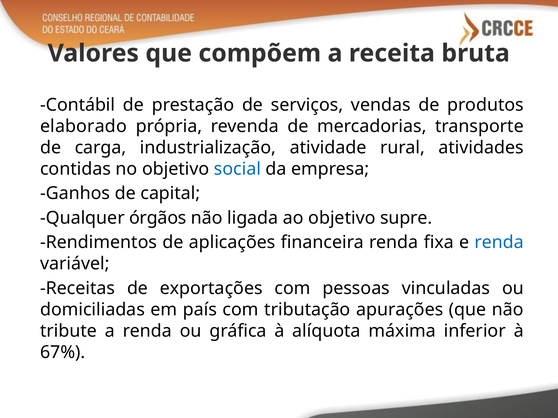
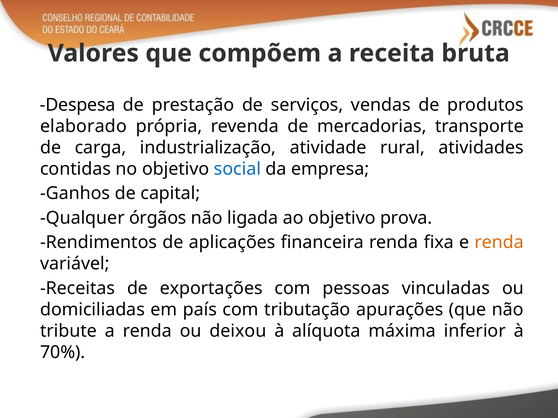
Contábil: Contábil -> Despesa
supre: supre -> prova
renda at (499, 243) colour: blue -> orange
gráfica: gráfica -> deixou
67%: 67% -> 70%
